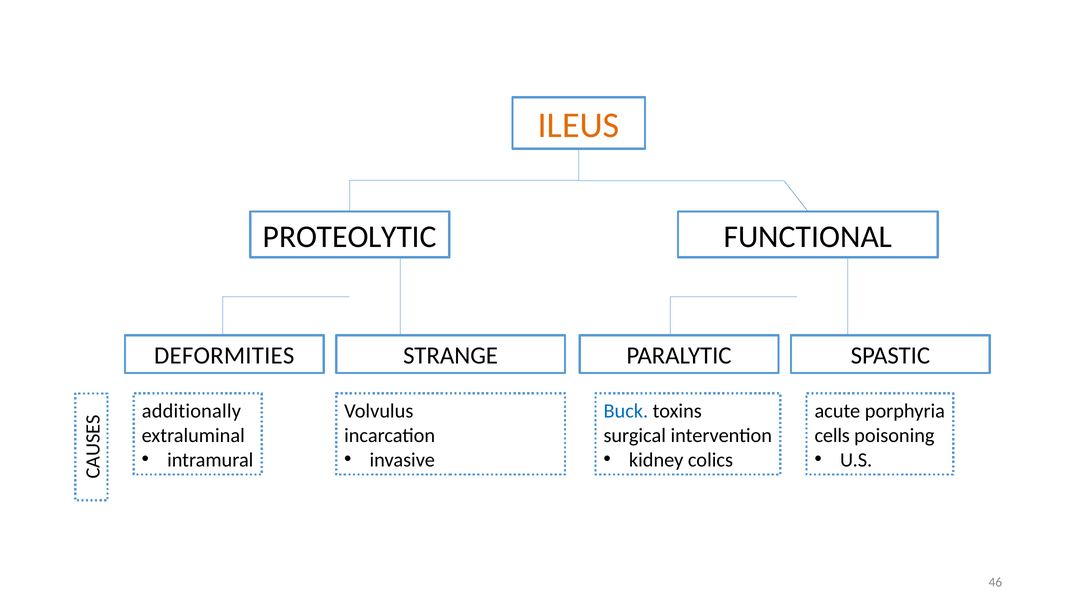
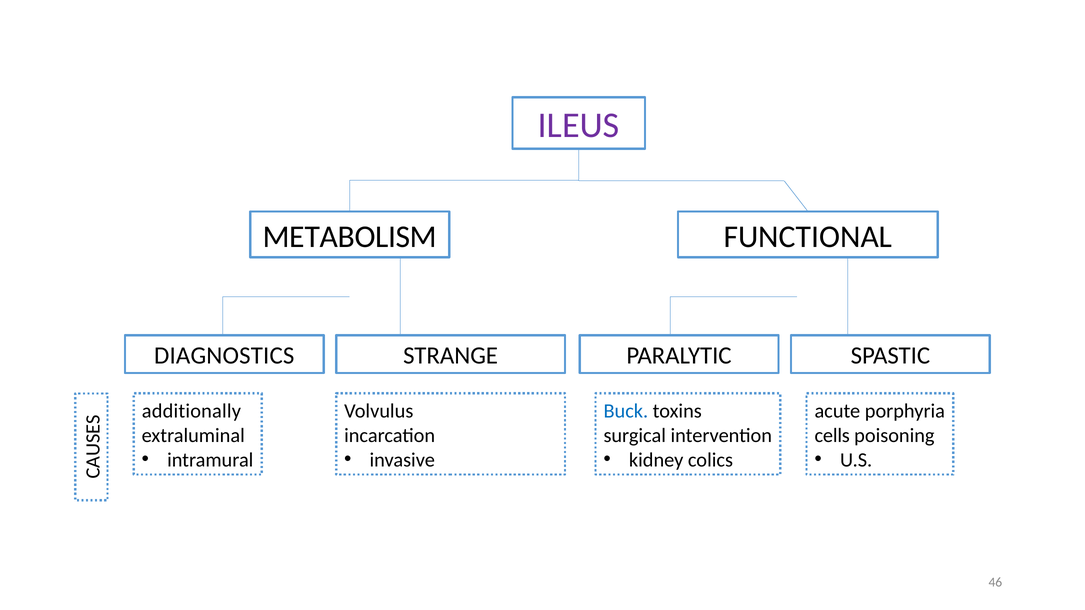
ILEUS colour: orange -> purple
PROTEOLYTIC: PROTEOLYTIC -> METABOLISM
DEFORMITIES: DEFORMITIES -> DIAGNOSTICS
